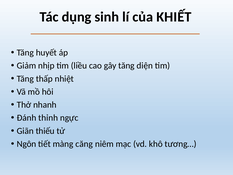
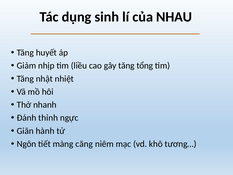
KHIẾT: KHIẾT -> NHAU
diện: diện -> tổng
thấp: thấp -> nhật
thiếu: thiếu -> hành
